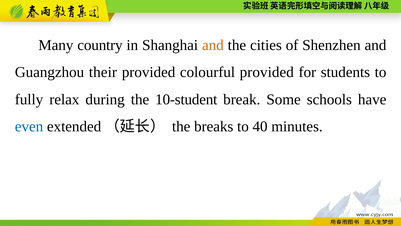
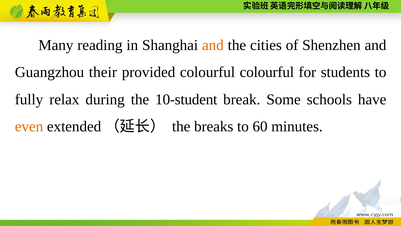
country: country -> reading
colourful provided: provided -> colourful
even colour: blue -> orange
40: 40 -> 60
